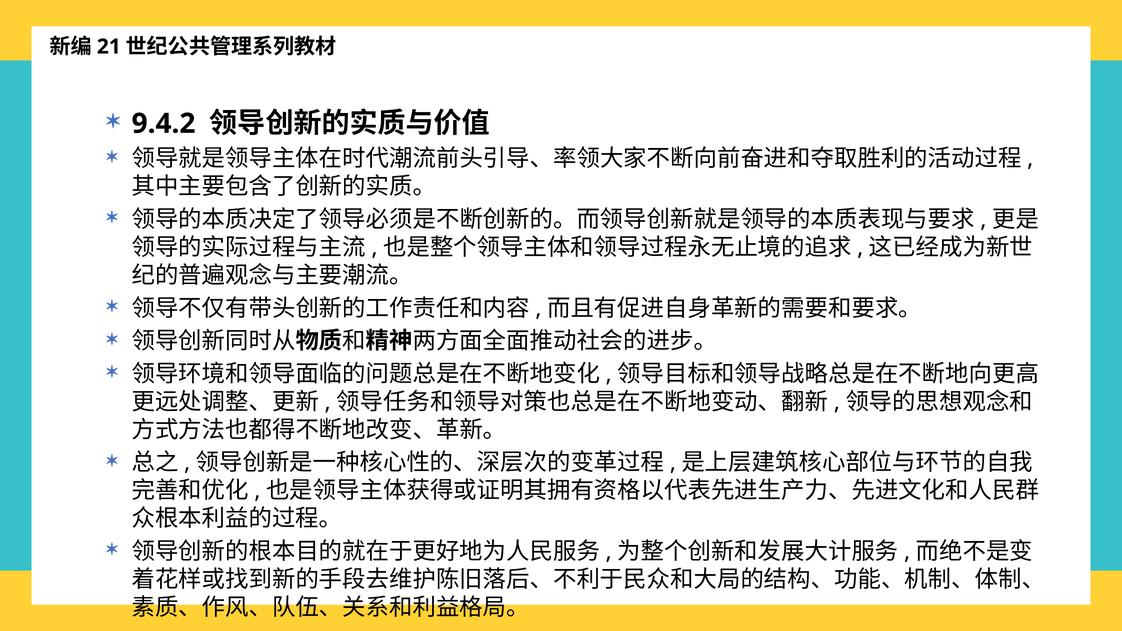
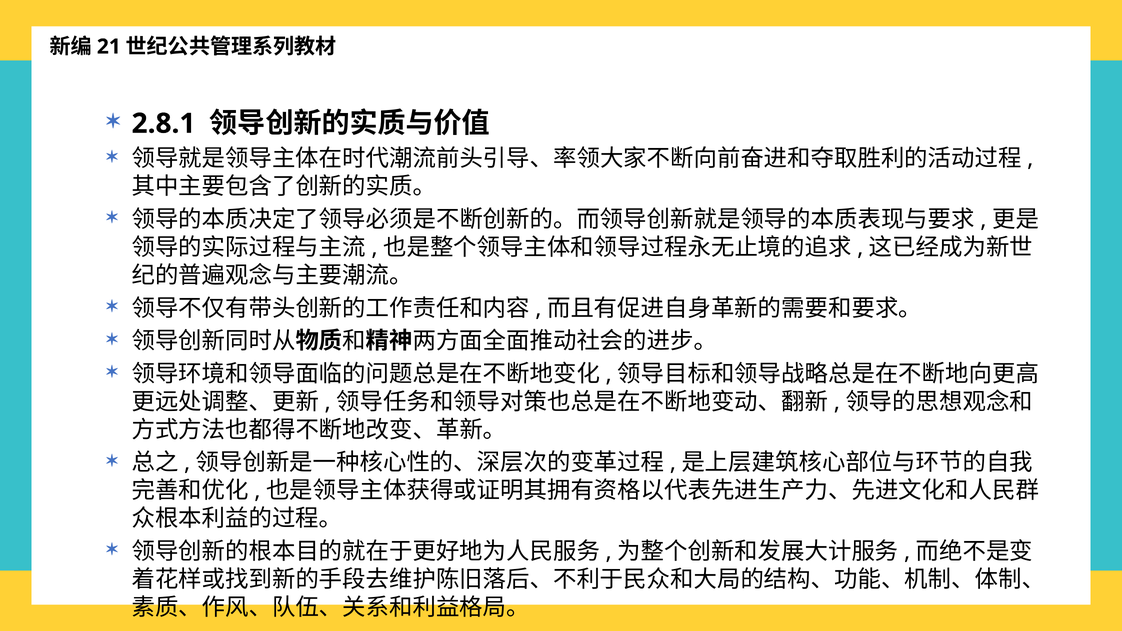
9.4.2: 9.4.2 -> 2.8.1
